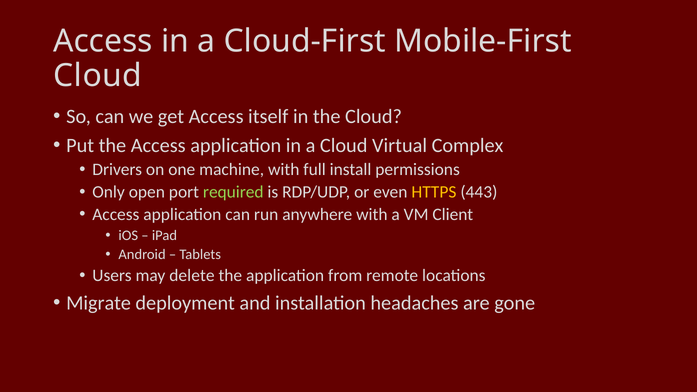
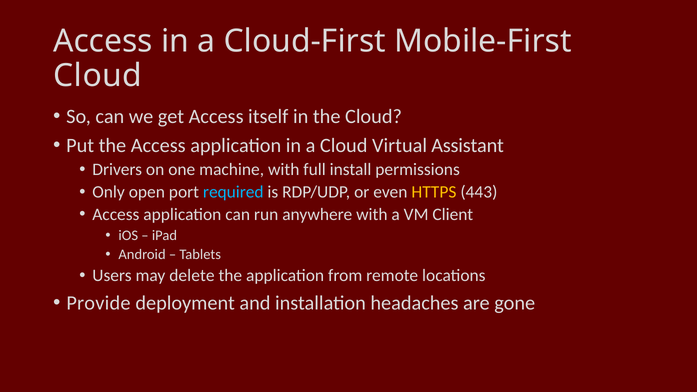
Complex: Complex -> Assistant
required colour: light green -> light blue
Migrate: Migrate -> Provide
